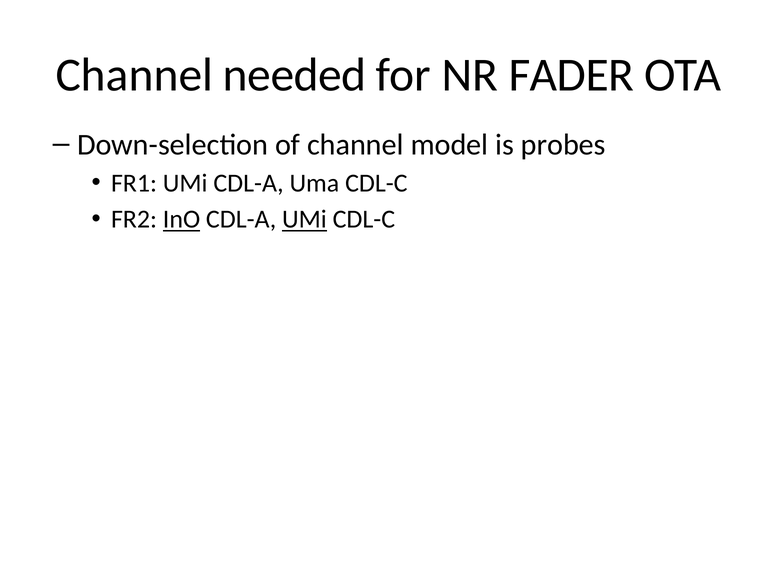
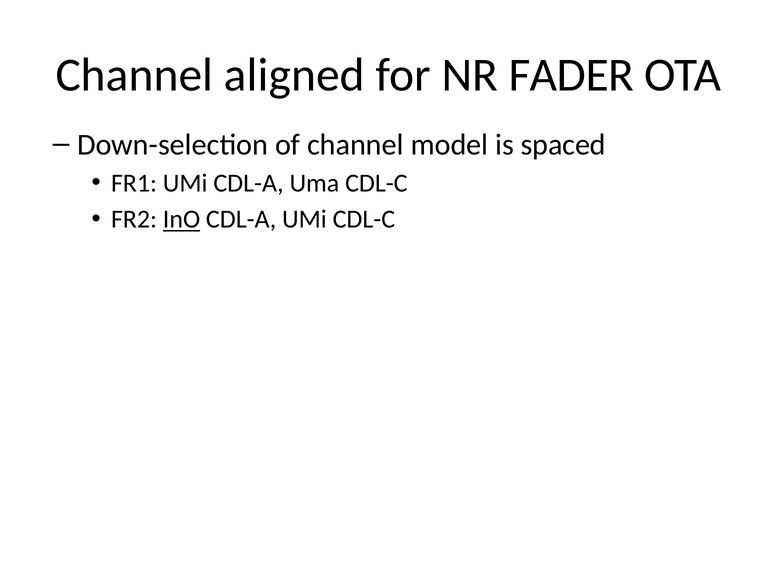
needed: needed -> aligned
probes: probes -> spaced
UMi at (304, 220) underline: present -> none
